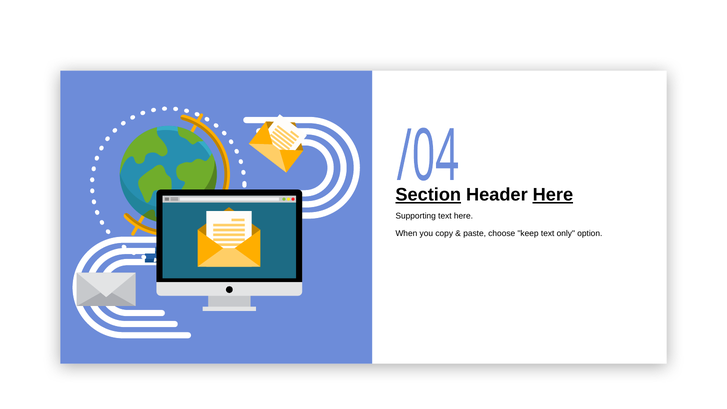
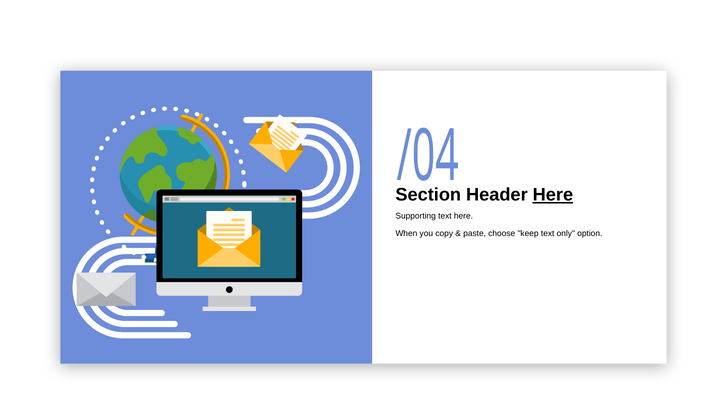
Section underline: present -> none
